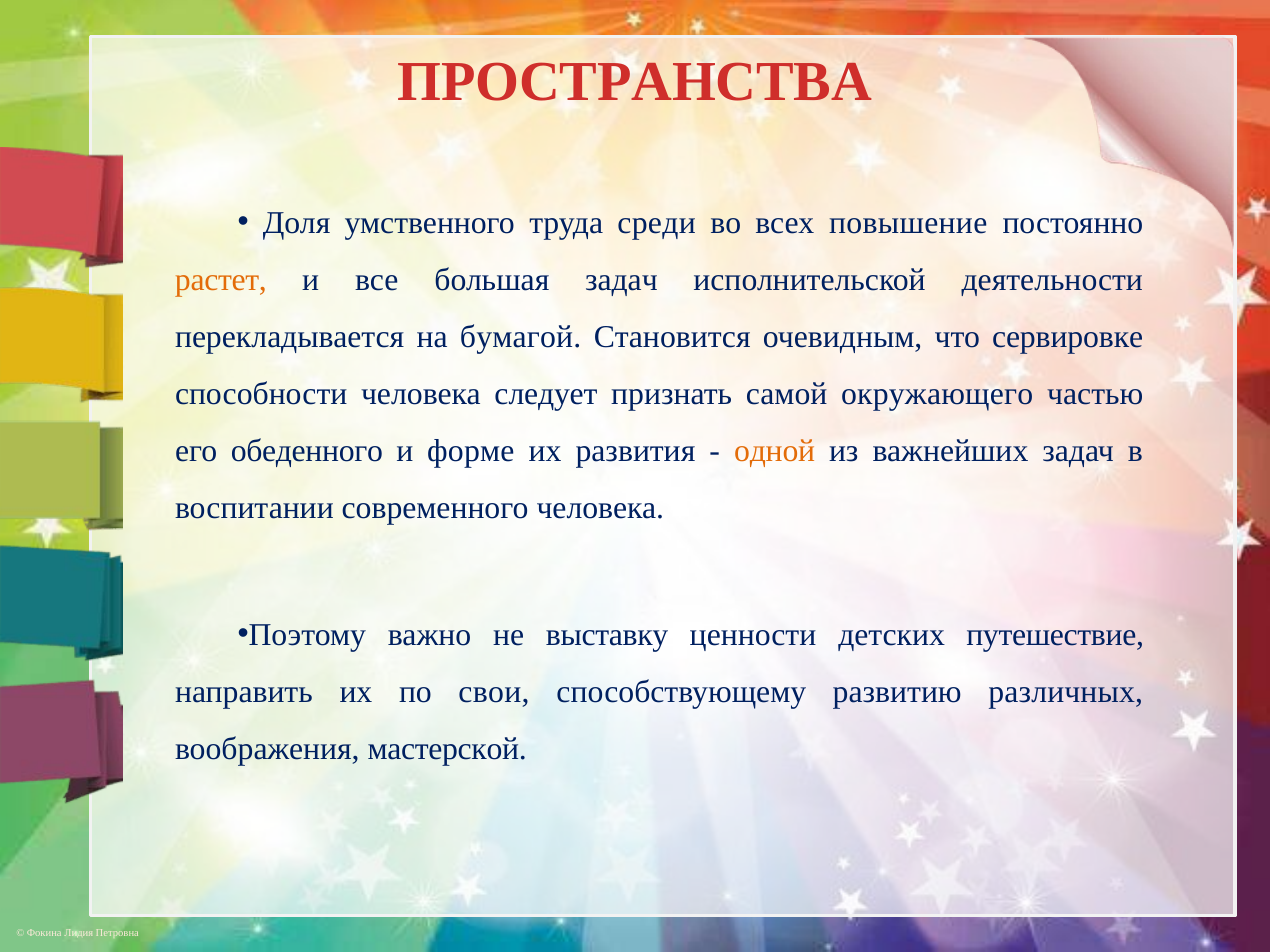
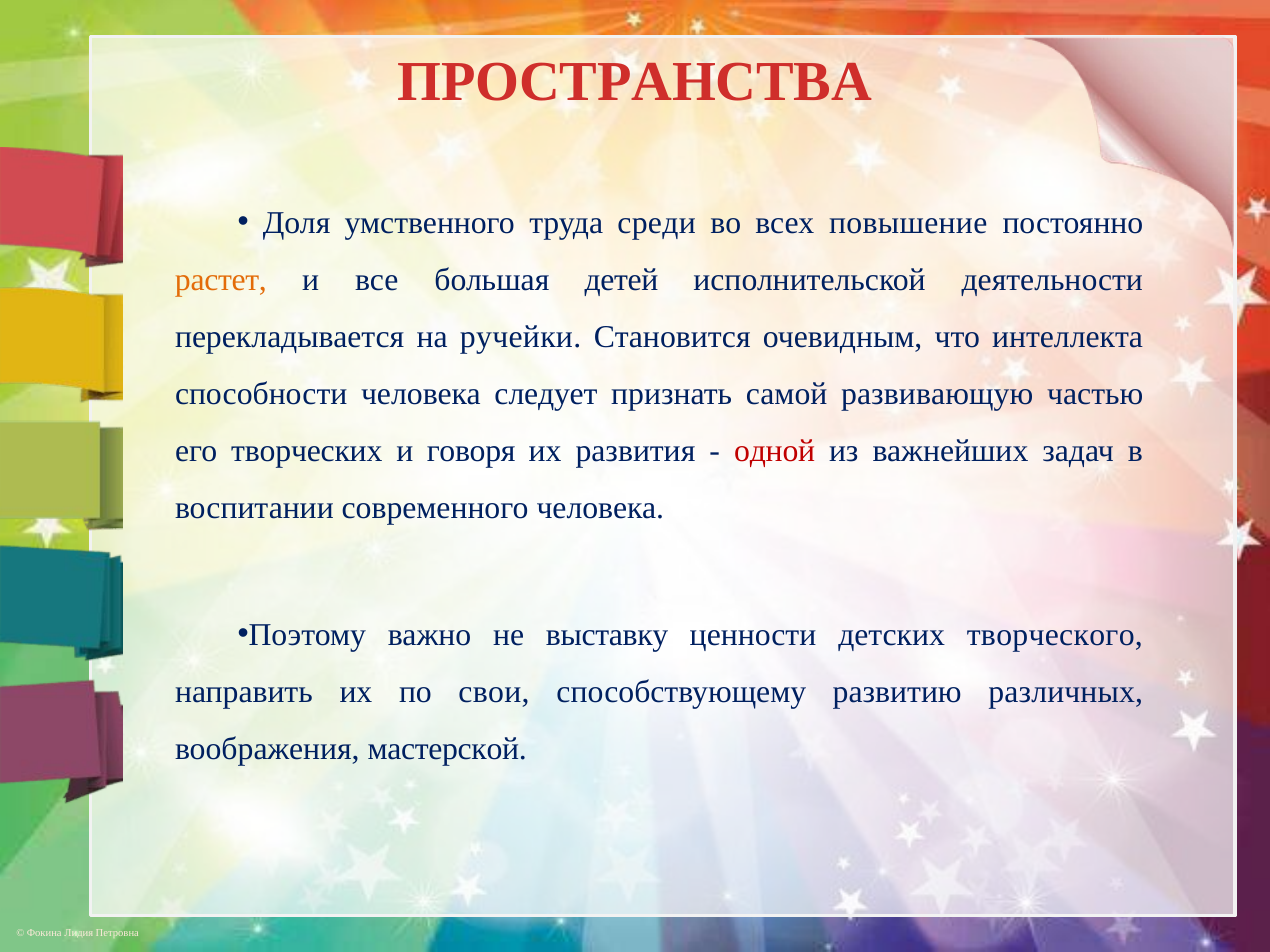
большая задач: задач -> детей
бумагой: бумагой -> ручейки
сервировке: сервировке -> интеллекта
окружающего: окружающего -> развивающую
обеденного: обеденного -> творческих
форме: форме -> говоря
одной colour: orange -> red
путешествие: путешествие -> творческого
